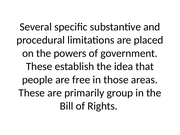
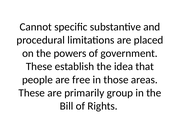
Several: Several -> Cannot
